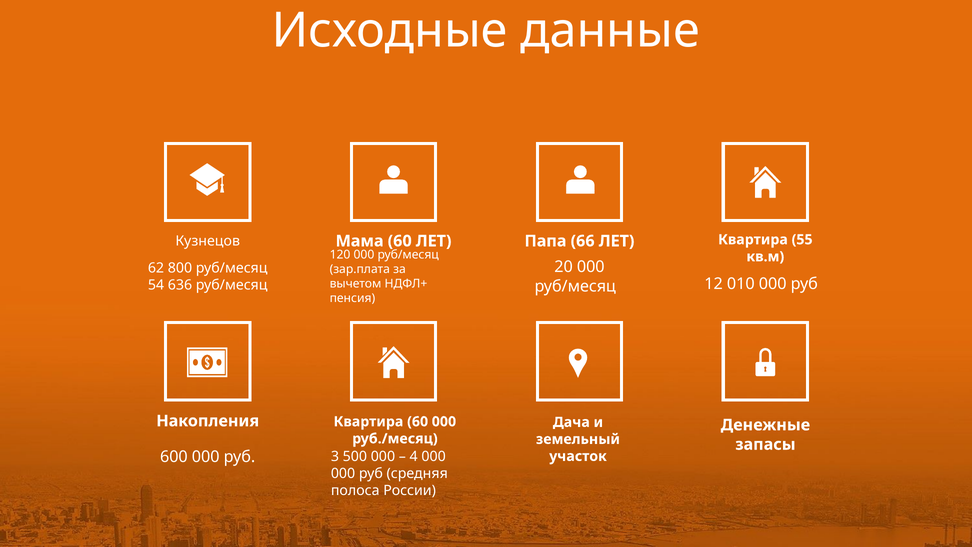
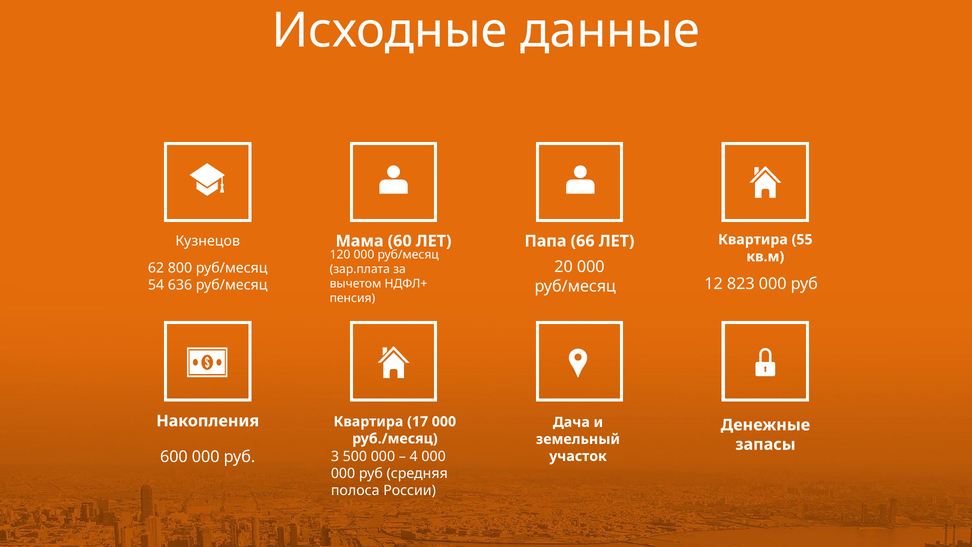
010: 010 -> 823
Квартира 60: 60 -> 17
